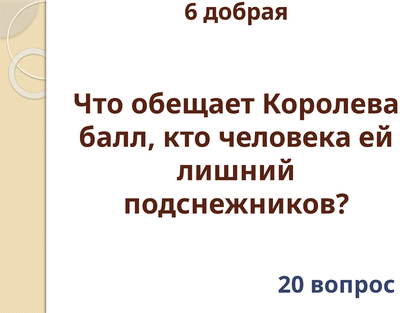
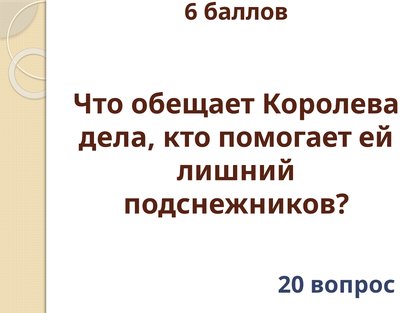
добрая: добрая -> баллов
балл: балл -> дела
человека: человека -> помогает
